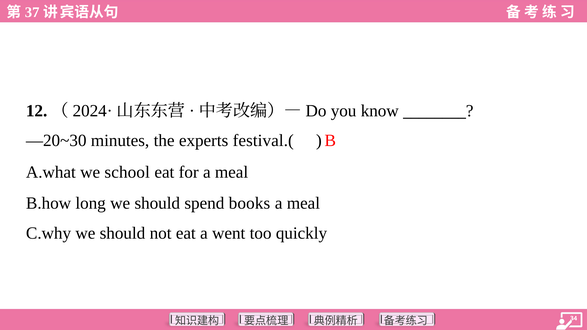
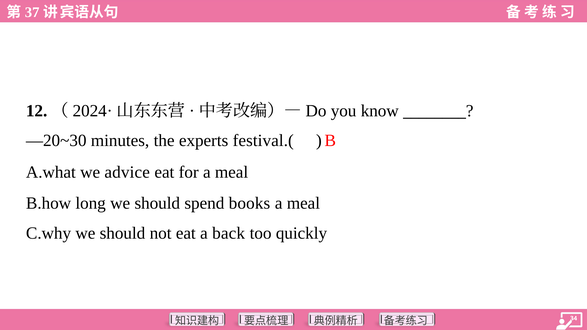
school: school -> advice
went: went -> back
